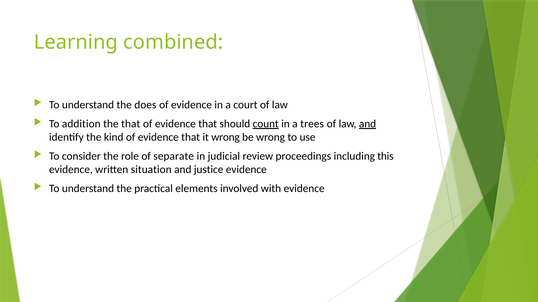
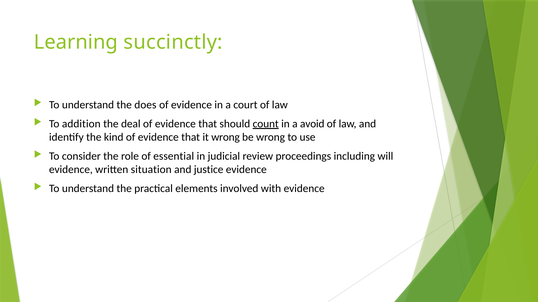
combined: combined -> succinctly
the that: that -> deal
trees: trees -> avoid
and at (368, 124) underline: present -> none
separate: separate -> essential
this: this -> will
